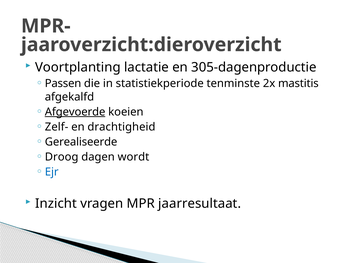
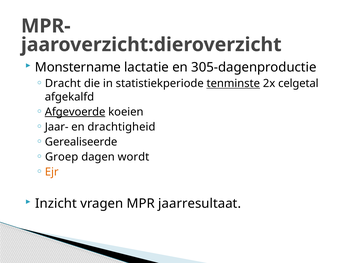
Voortplanting: Voortplanting -> Monstername
Passen: Passen -> Dracht
tenminste underline: none -> present
mastitis: mastitis -> celgetal
Zelf-: Zelf- -> Jaar-
Droog: Droog -> Groep
Ejr colour: blue -> orange
